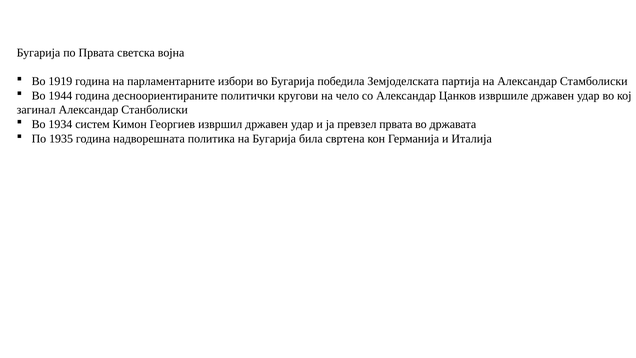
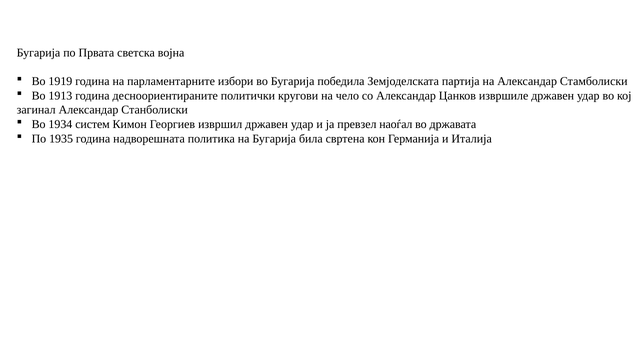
1944: 1944 -> 1913
превзел првата: првата -> наоѓал
